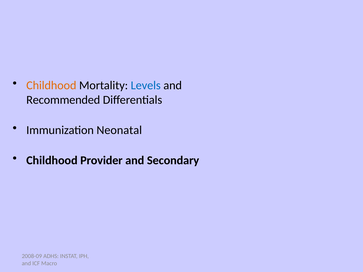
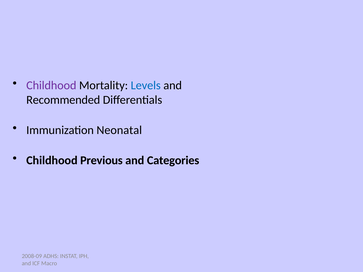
Childhood at (51, 86) colour: orange -> purple
Provider: Provider -> Previous
Secondary: Secondary -> Categories
